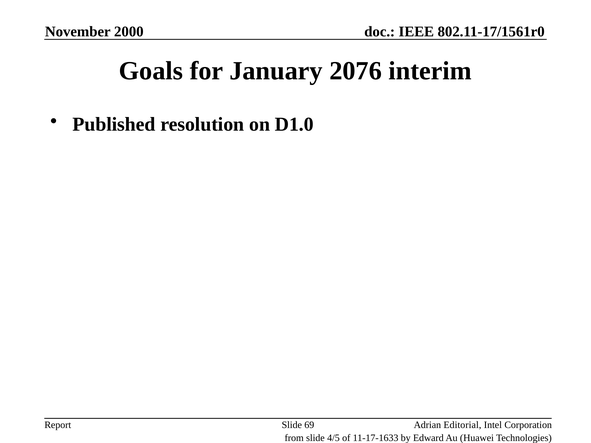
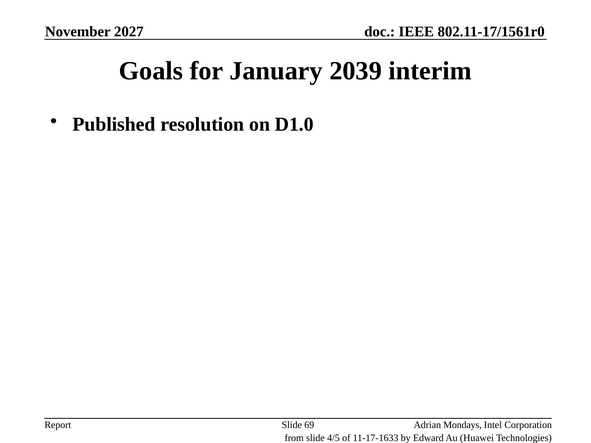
2000: 2000 -> 2027
2076: 2076 -> 2039
Editorial: Editorial -> Mondays
